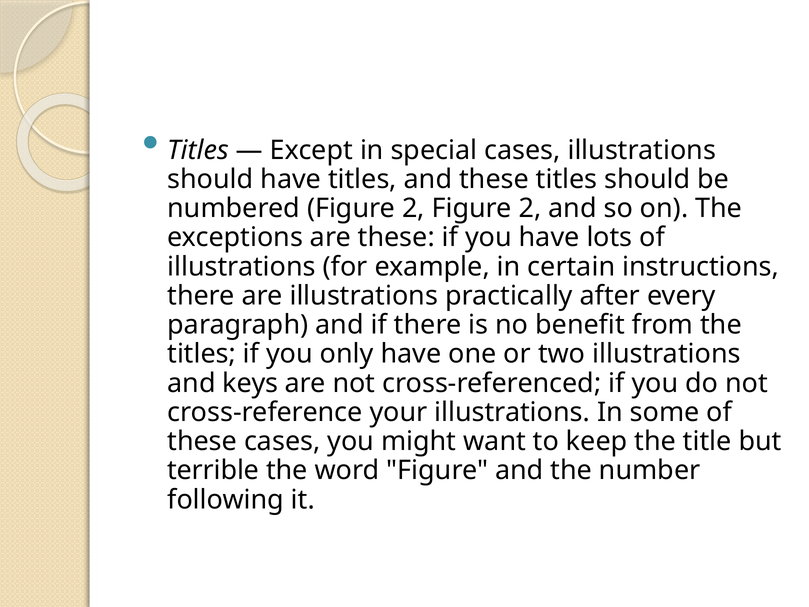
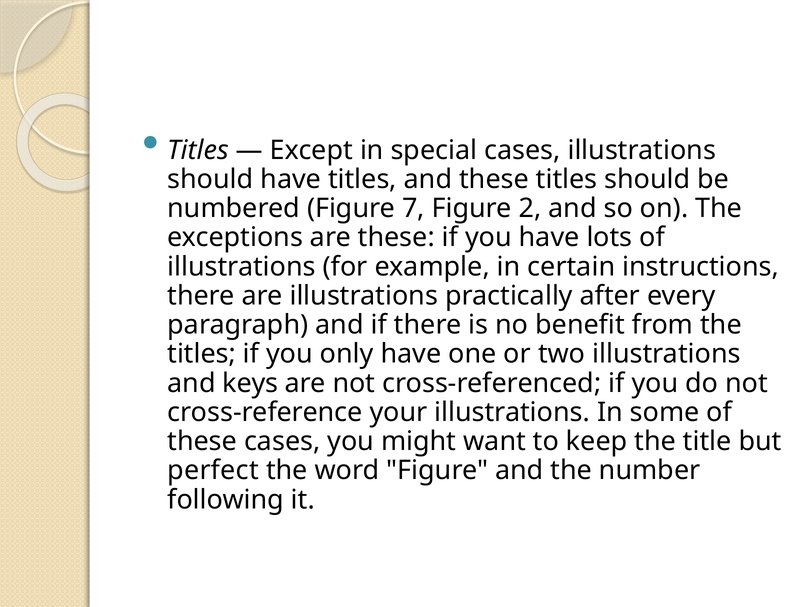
numbered Figure 2: 2 -> 7
terrible: terrible -> perfect
